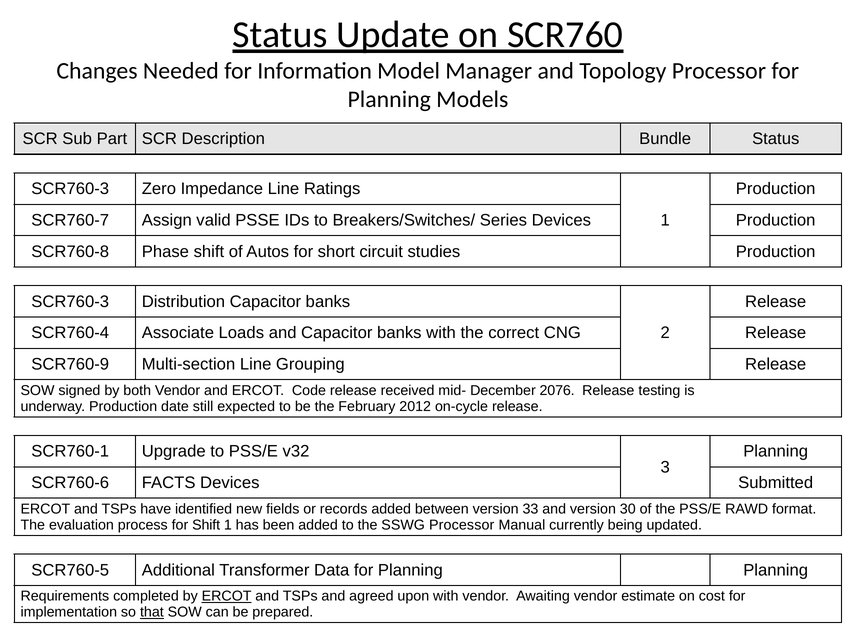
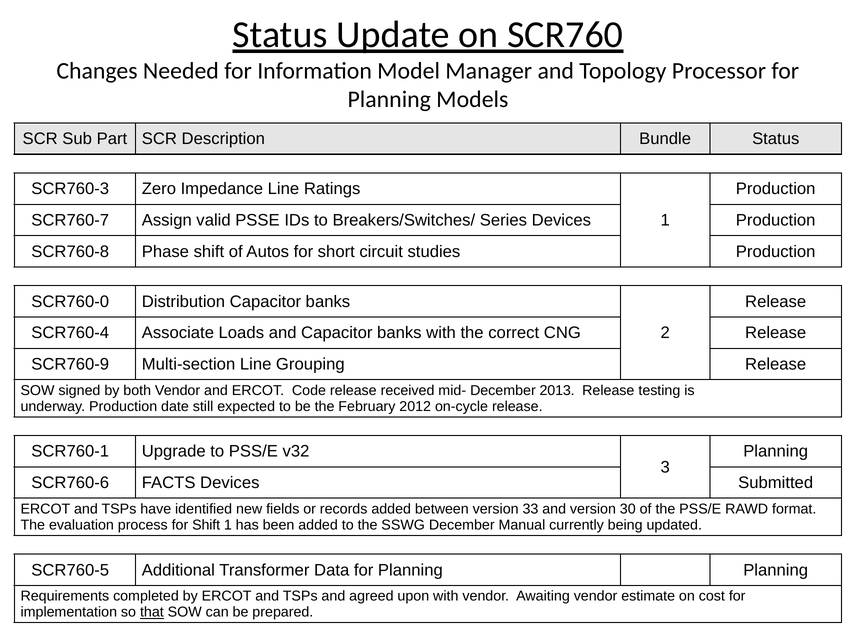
SCR760-3 at (70, 302): SCR760-3 -> SCR760-0
2076: 2076 -> 2013
SSWG Processor: Processor -> December
ERCOT at (227, 596) underline: present -> none
